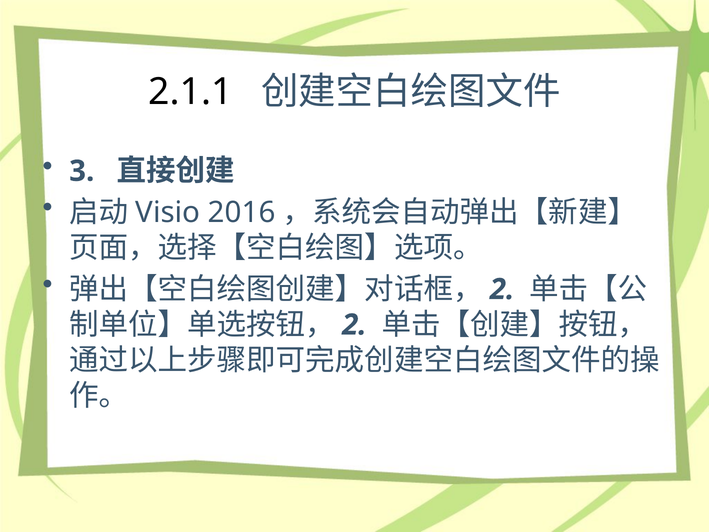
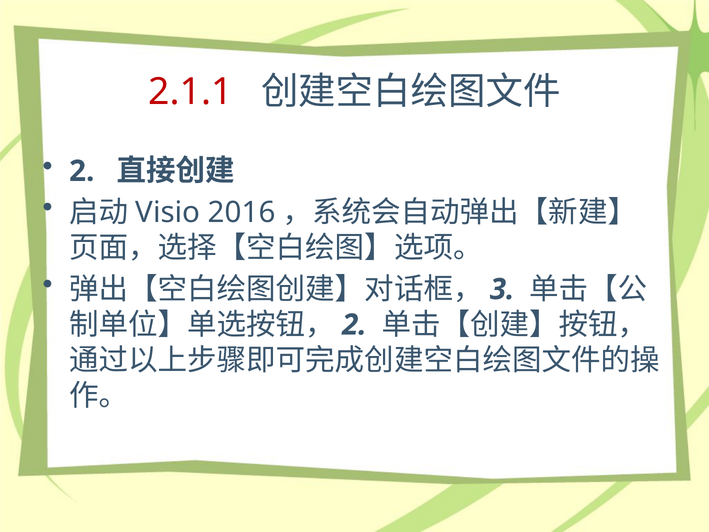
2.1.1 colour: black -> red
3 at (82, 171): 3 -> 2
2 at (502, 289): 2 -> 3
